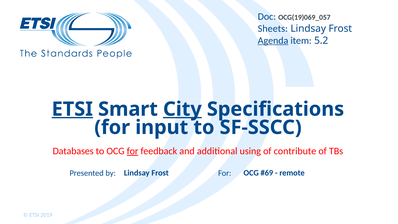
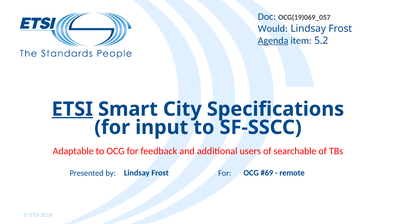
Sheets: Sheets -> Would
City underline: present -> none
Databases: Databases -> Adaptable
for at (133, 151) underline: present -> none
using: using -> users
contribute: contribute -> searchable
